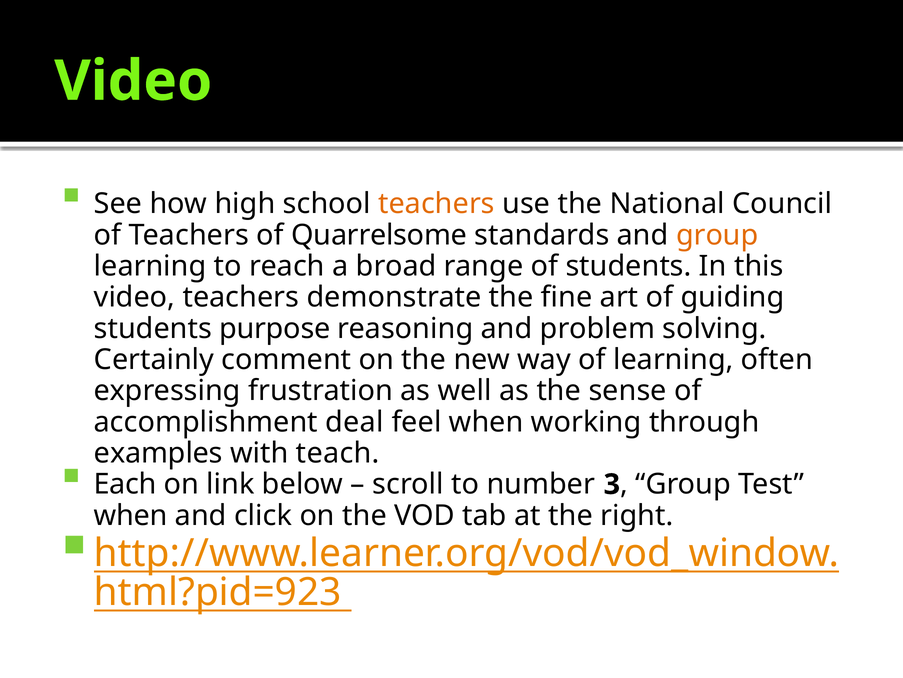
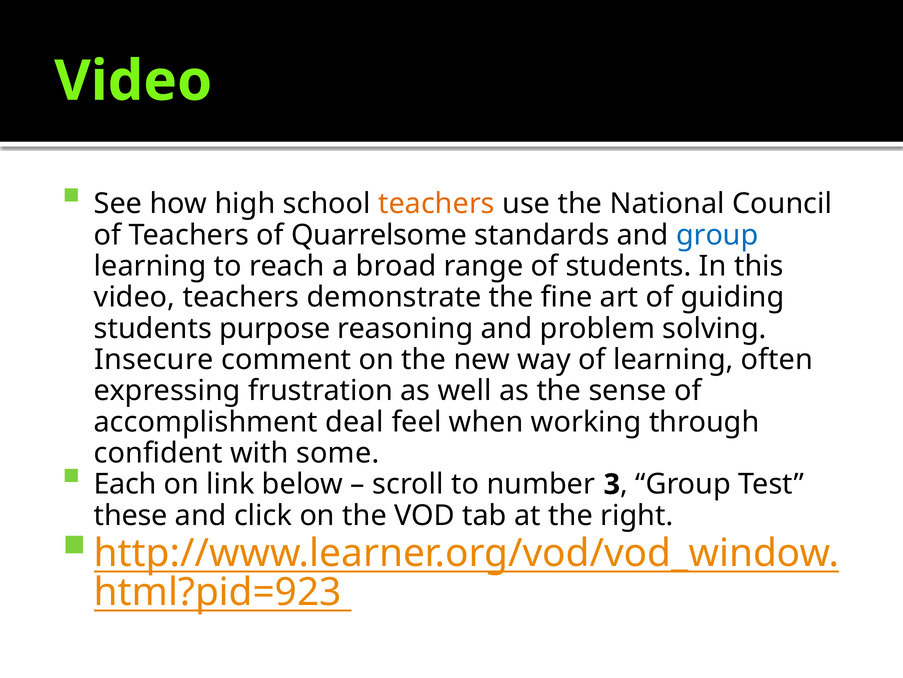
group at (717, 235) colour: orange -> blue
Certainly: Certainly -> Insecure
examples: examples -> confident
teach: teach -> some
when at (131, 515): when -> these
